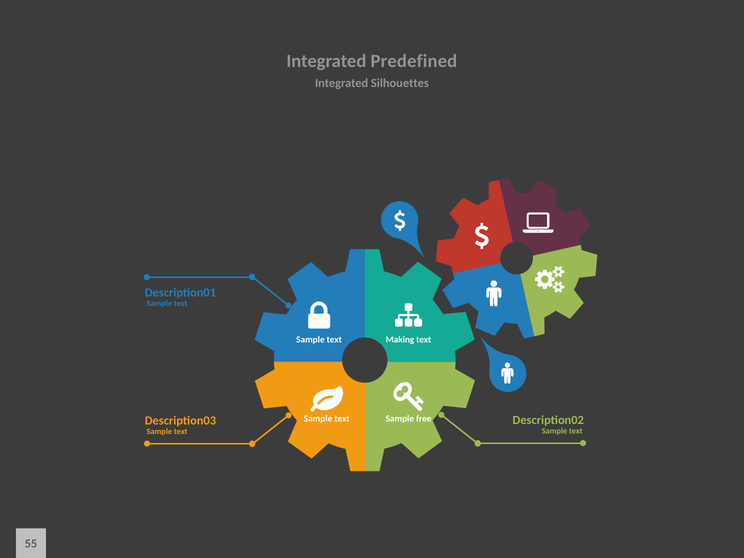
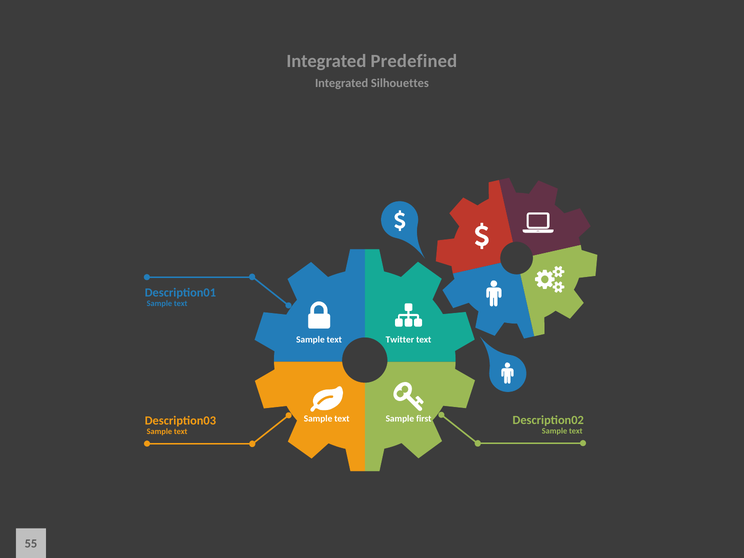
Making: Making -> Twitter
free: free -> first
